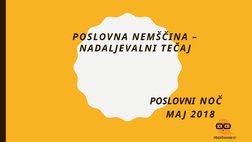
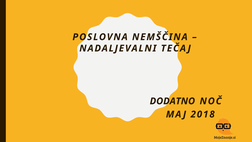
POSLOVNI: POSLOVNI -> DODATNO
